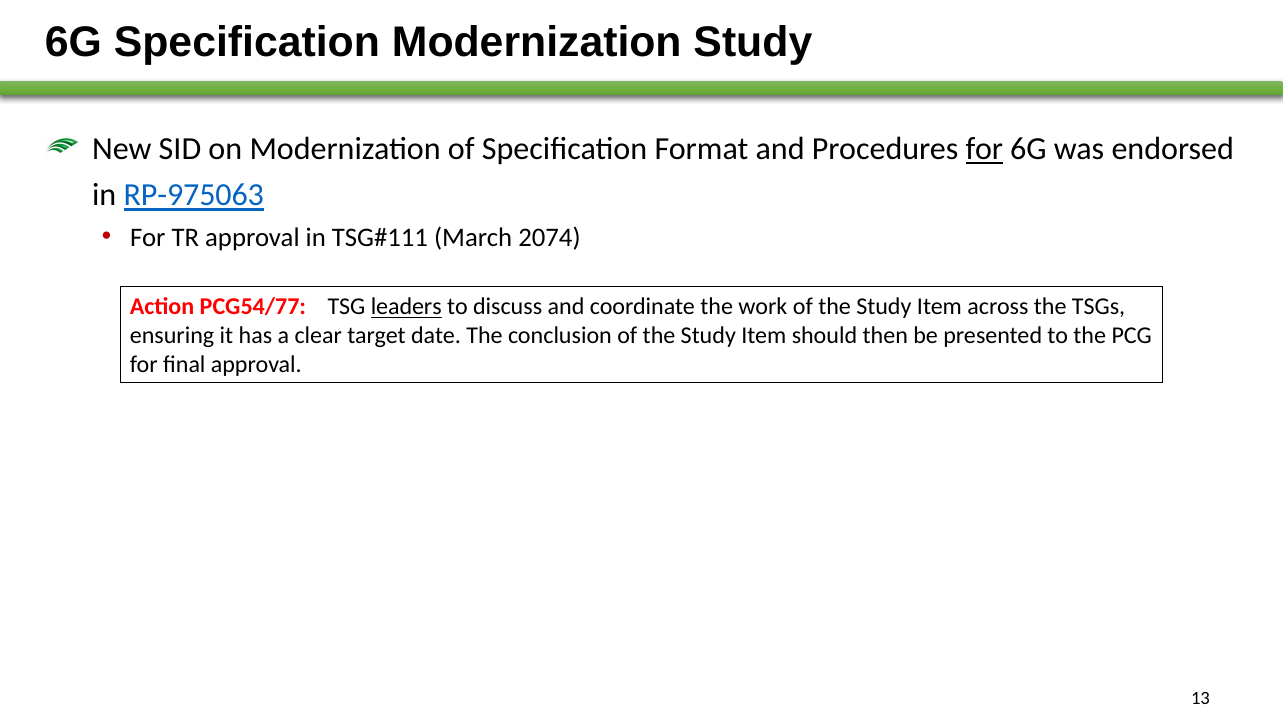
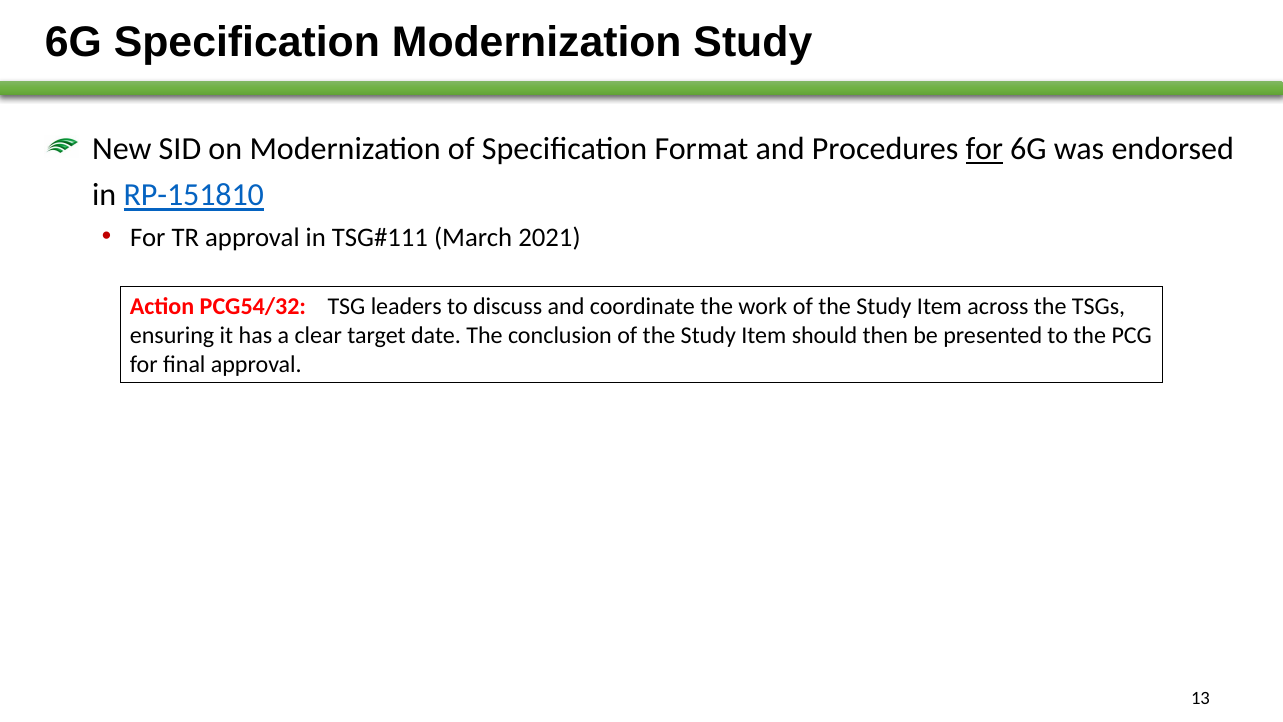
RP-975063: RP-975063 -> RP-151810
2074: 2074 -> 2021
PCG54/77: PCG54/77 -> PCG54/32
leaders underline: present -> none
